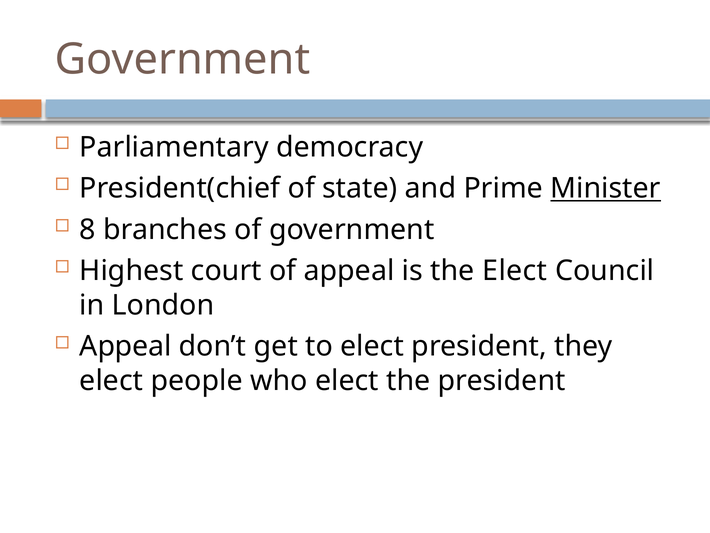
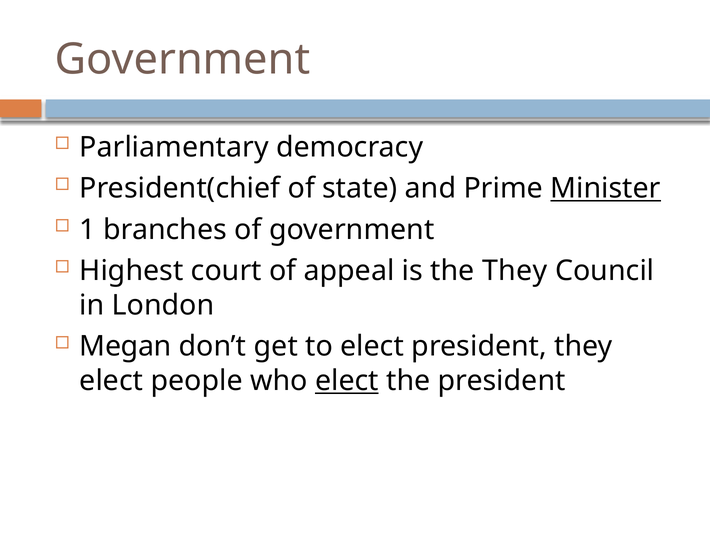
8: 8 -> 1
the Elect: Elect -> They
Appeal at (125, 346): Appeal -> Megan
elect at (347, 381) underline: none -> present
